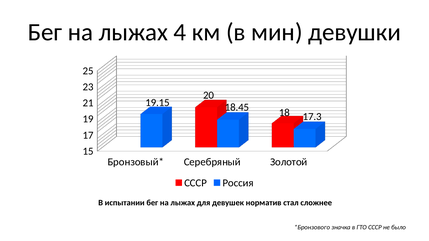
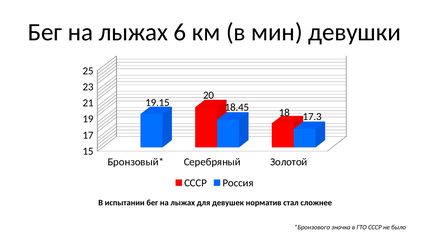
4: 4 -> 6
